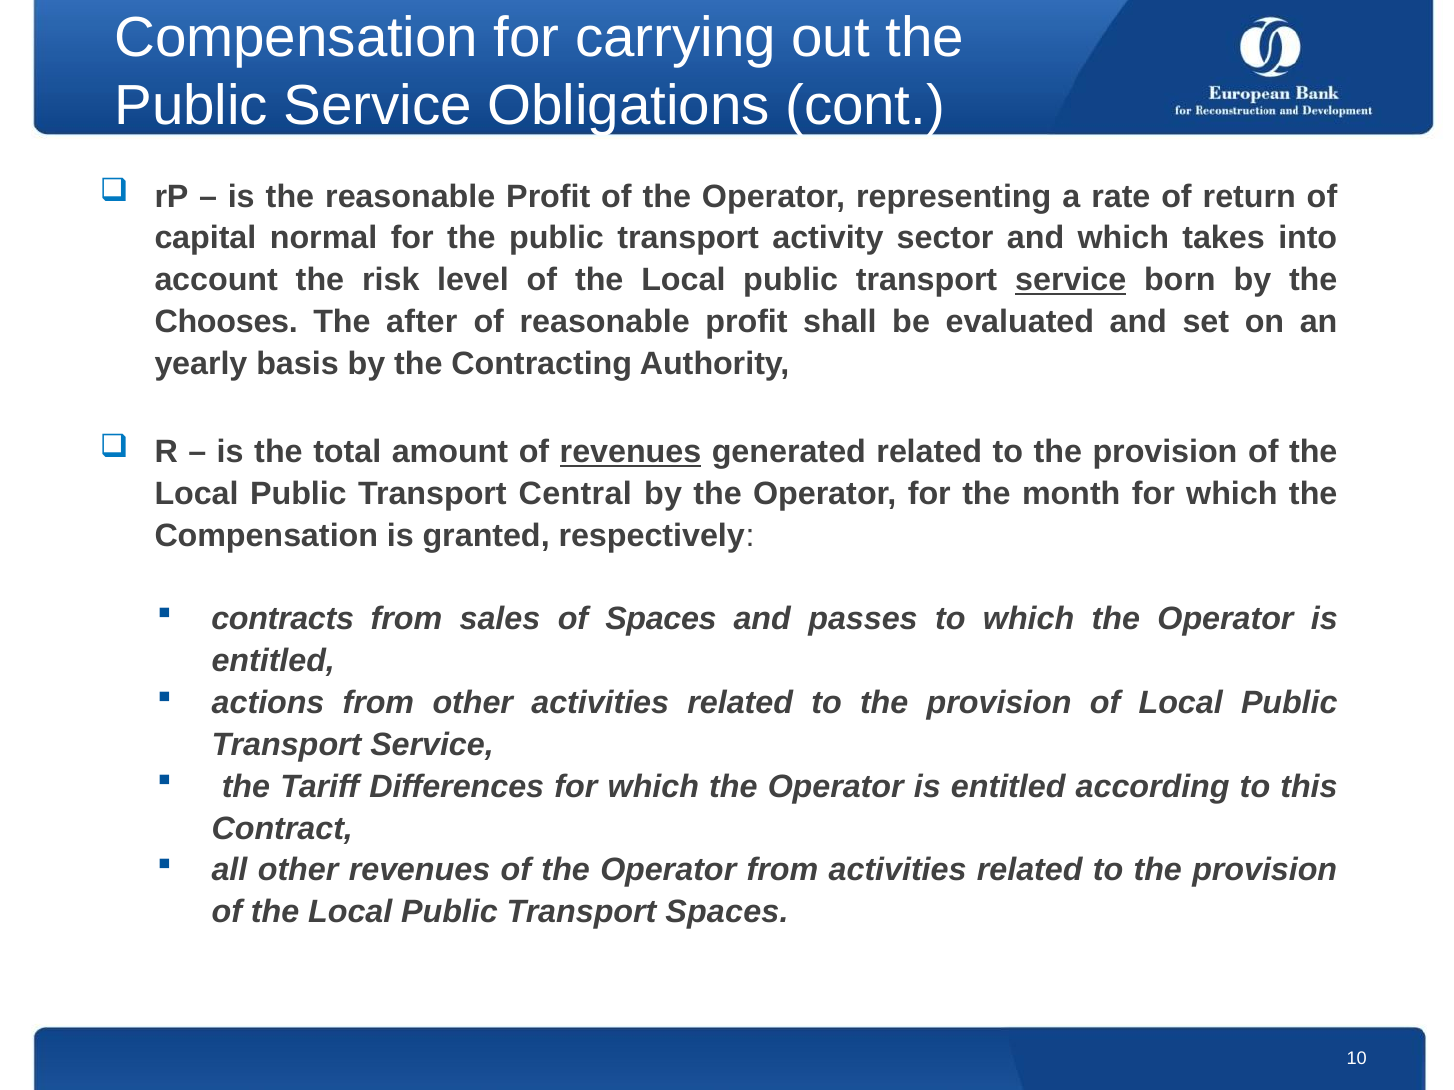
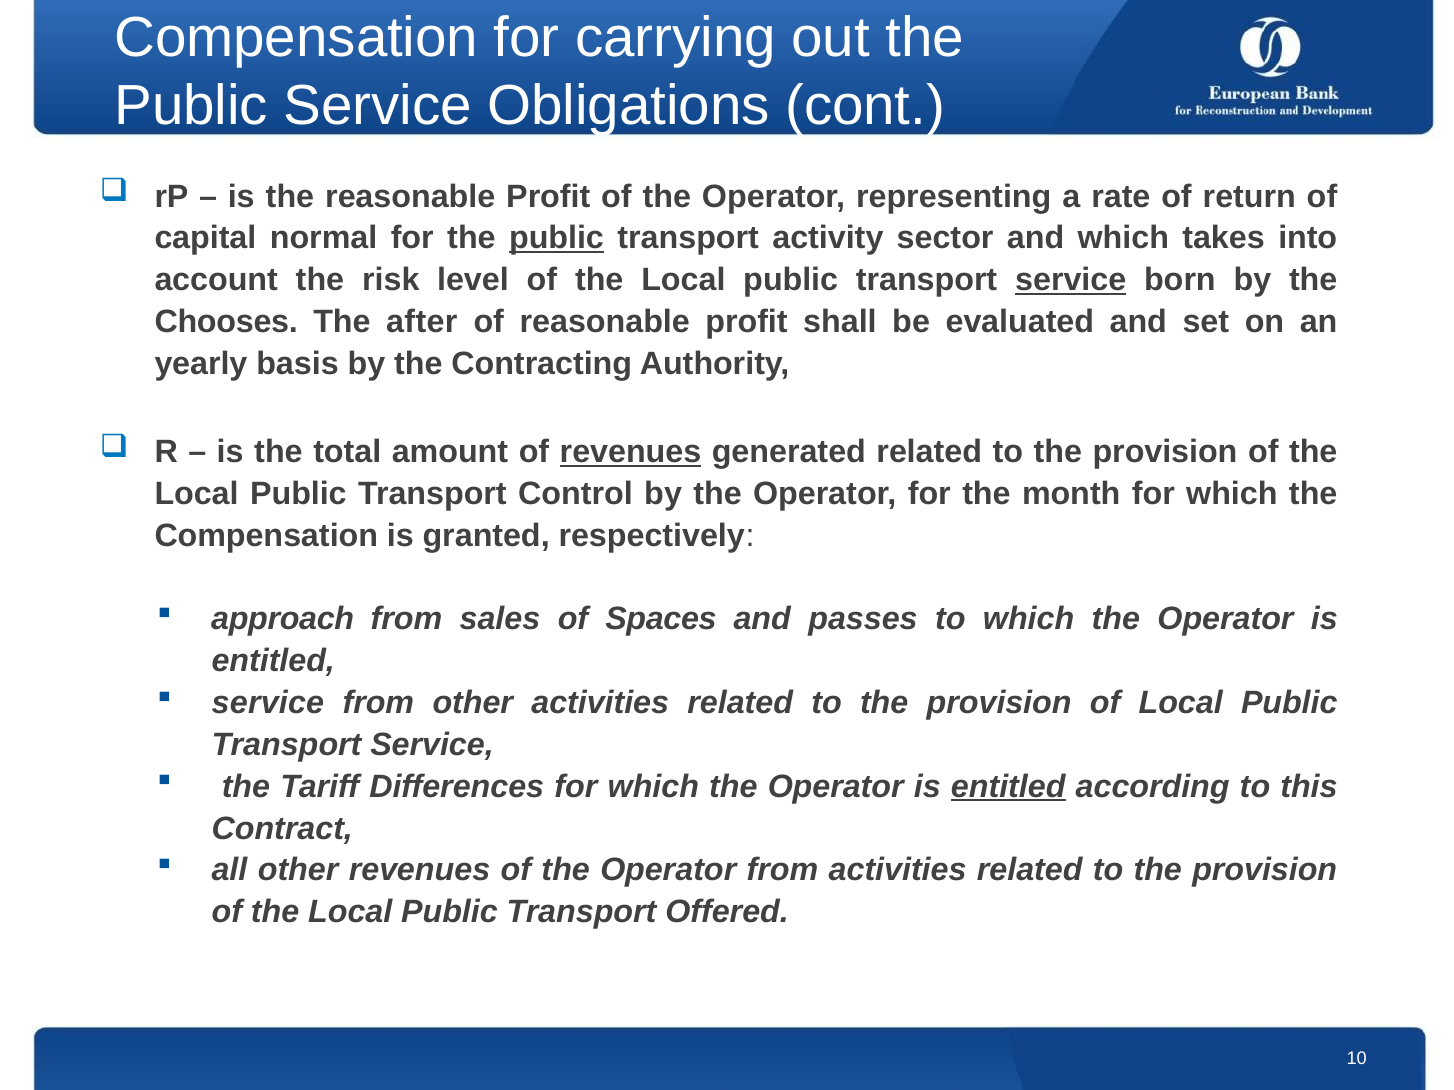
public at (557, 238) underline: none -> present
Central: Central -> Control
contracts: contracts -> approach
actions at (268, 703): actions -> service
entitled at (1008, 787) underline: none -> present
Transport Spaces: Spaces -> Offered
